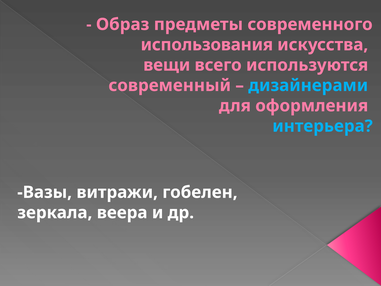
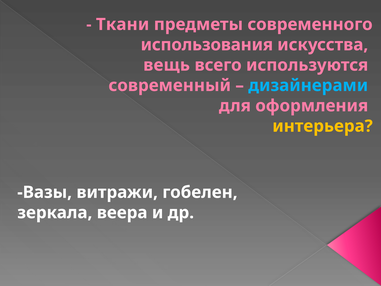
Образ: Образ -> Ткани
вещи: вещи -> вещь
интерьера colour: light blue -> yellow
